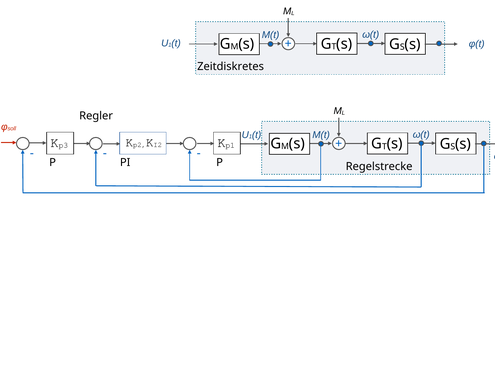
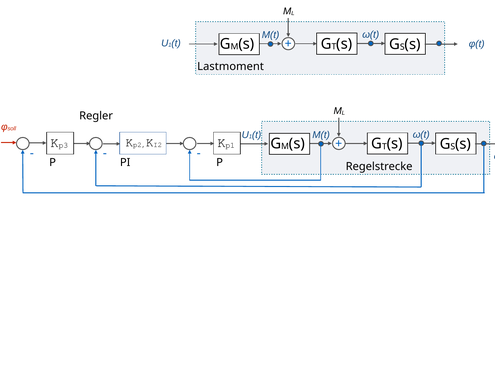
Zeitdiskretes: Zeitdiskretes -> Lastmoment
